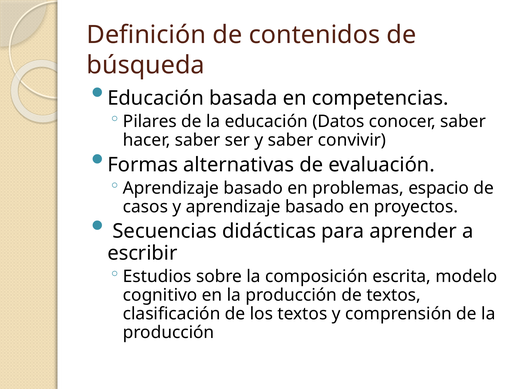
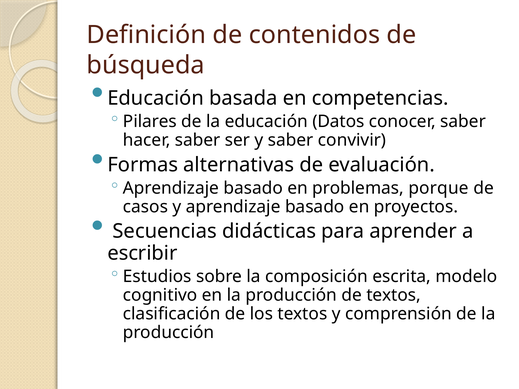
espacio: espacio -> porque
